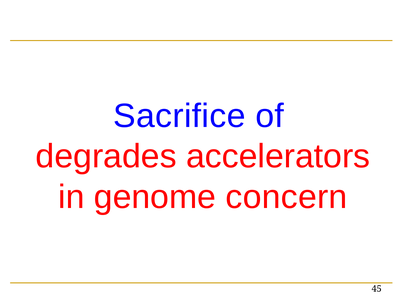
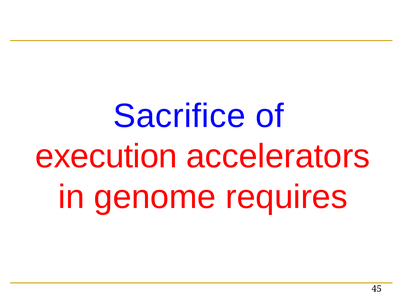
degrades: degrades -> execution
concern: concern -> requires
